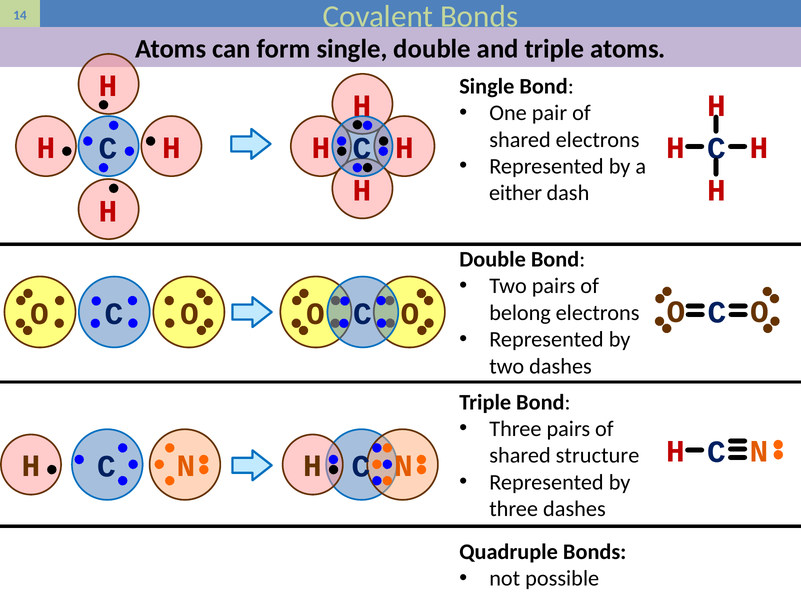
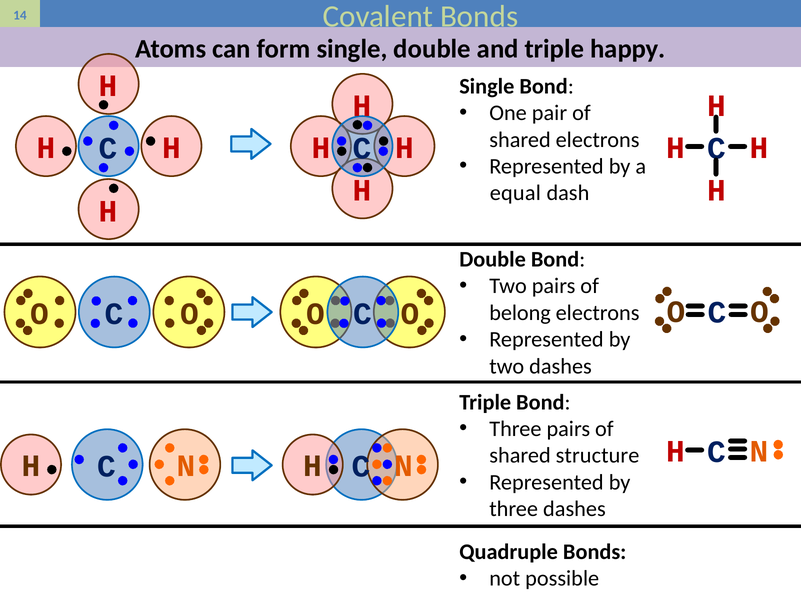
triple atoms: atoms -> happy
either: either -> equal
